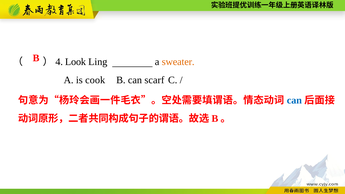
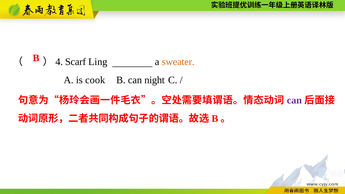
Look: Look -> Scarf
scarf: scarf -> night
can at (294, 100) colour: blue -> purple
